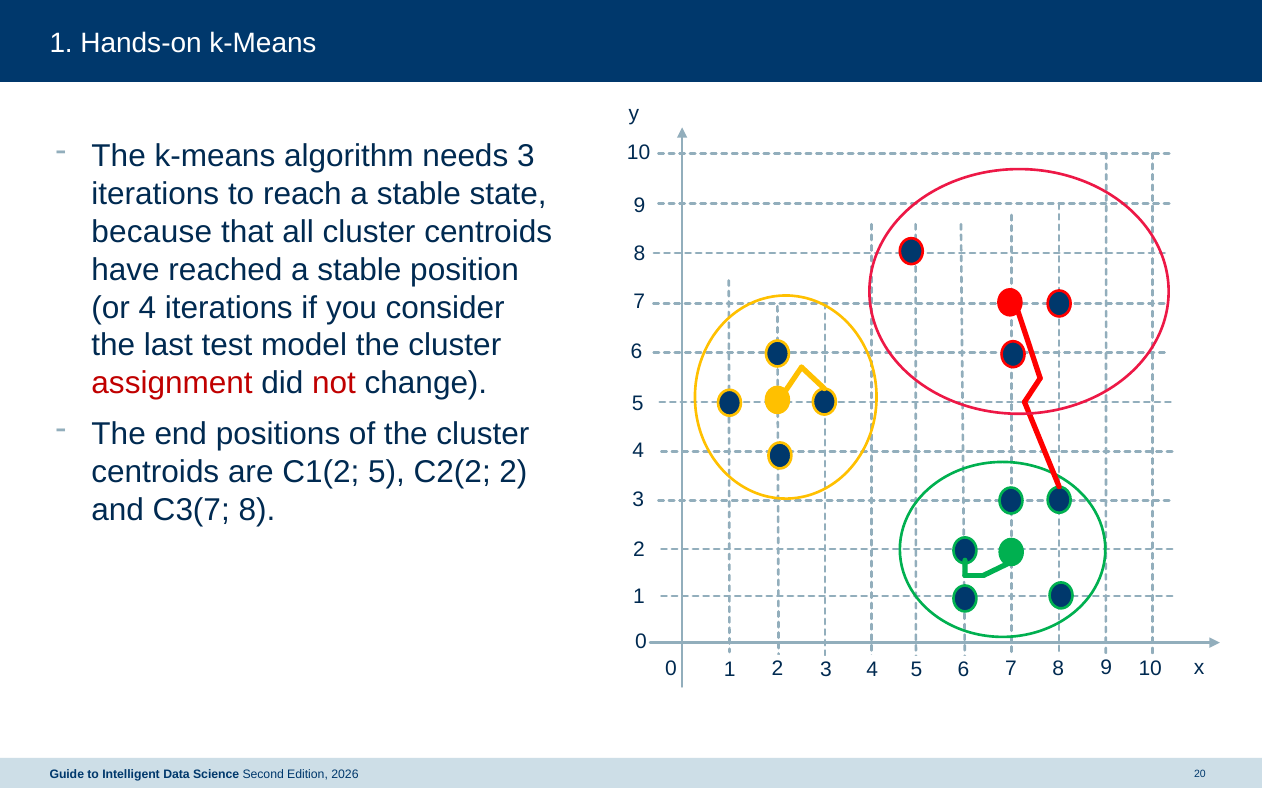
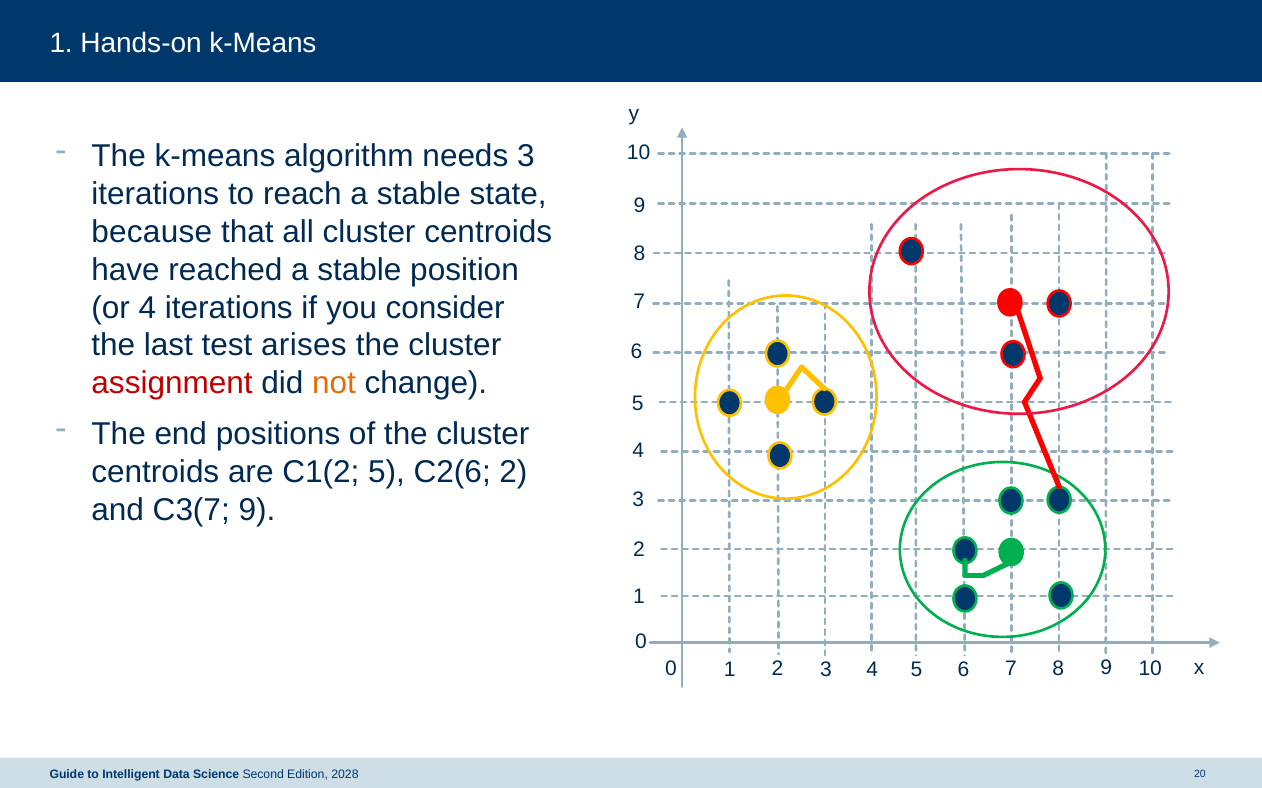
model: model -> arises
not colour: red -> orange
C2(2: C2(2 -> C2(6
C3(7 8: 8 -> 9
2026: 2026 -> 2028
